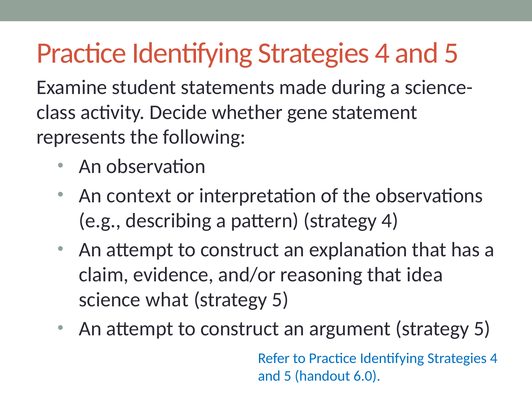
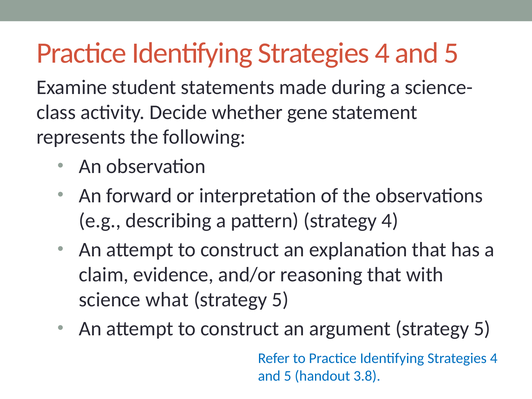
context: context -> forward
idea: idea -> with
6.0: 6.0 -> 3.8
